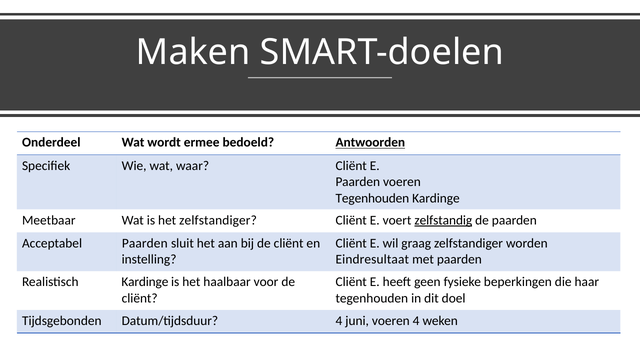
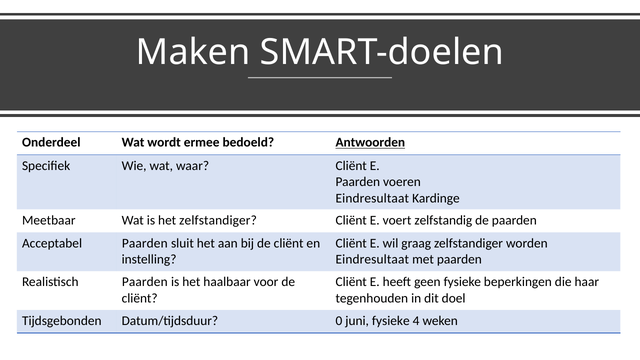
Tegenhouden at (372, 198): Tegenhouden -> Eindresultaat
zelfstandig underline: present -> none
Realistisch Kardinge: Kardinge -> Paarden
Datum/tijdsduur 4: 4 -> 0
juni voeren: voeren -> fysieke
